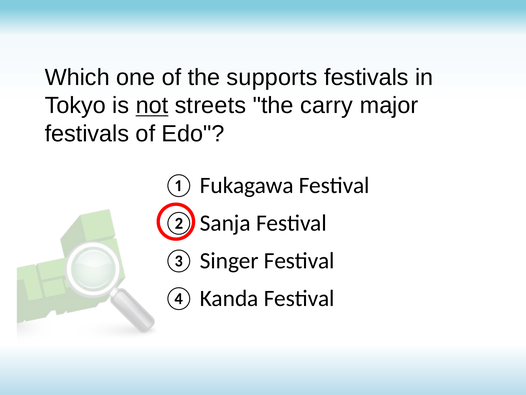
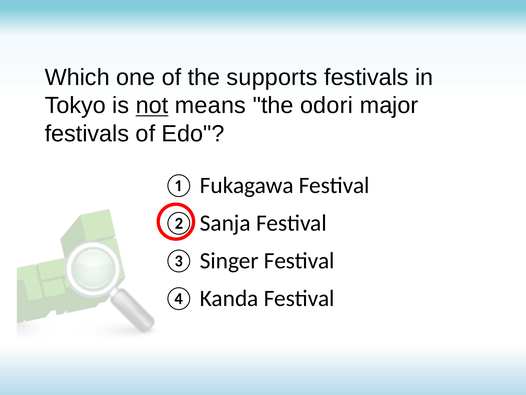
streets: streets -> means
carry: carry -> odori
